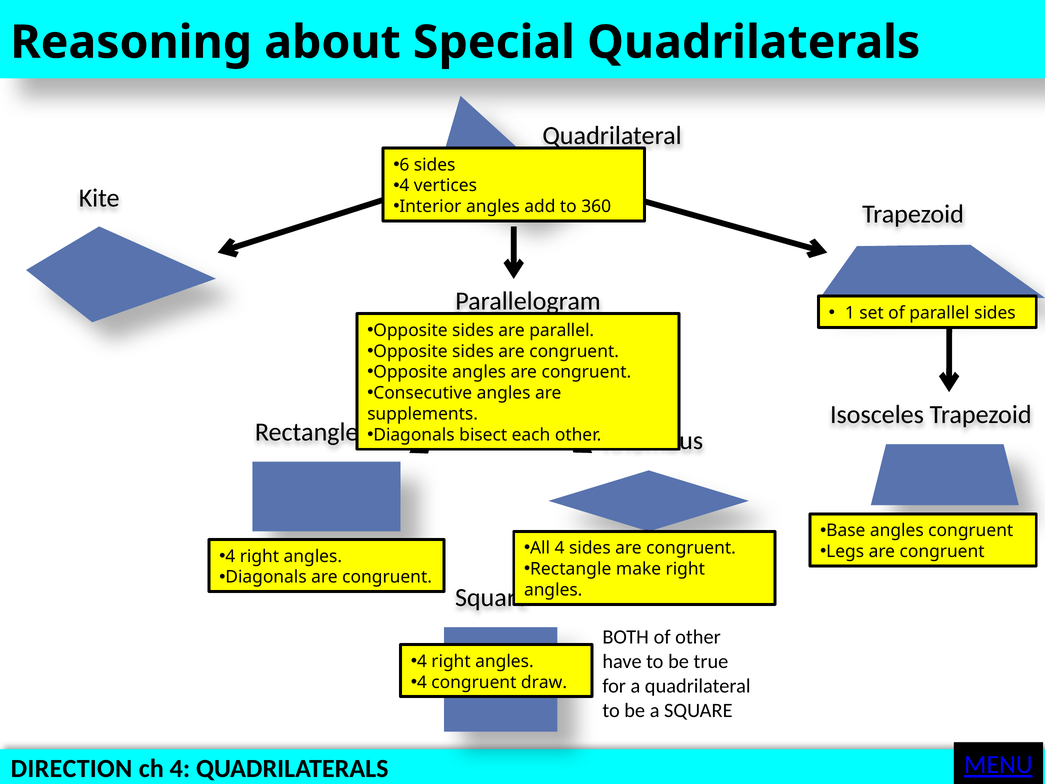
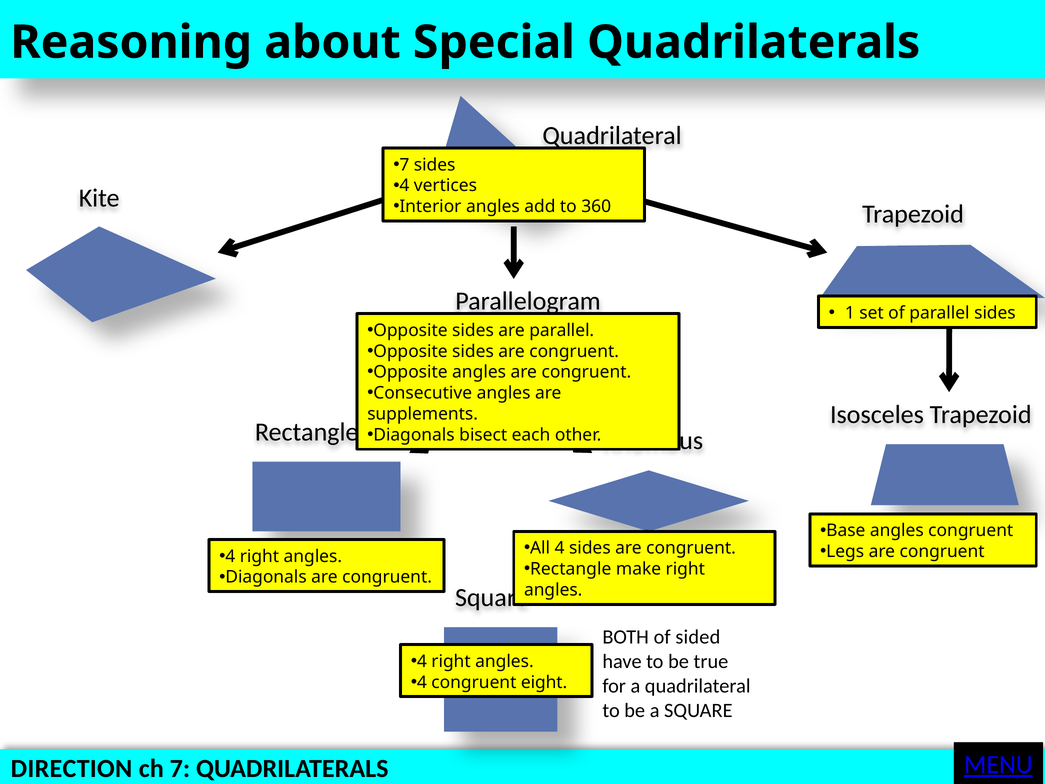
6 at (404, 165): 6 -> 7
of other: other -> sided
draw: draw -> eight
ch 4: 4 -> 7
